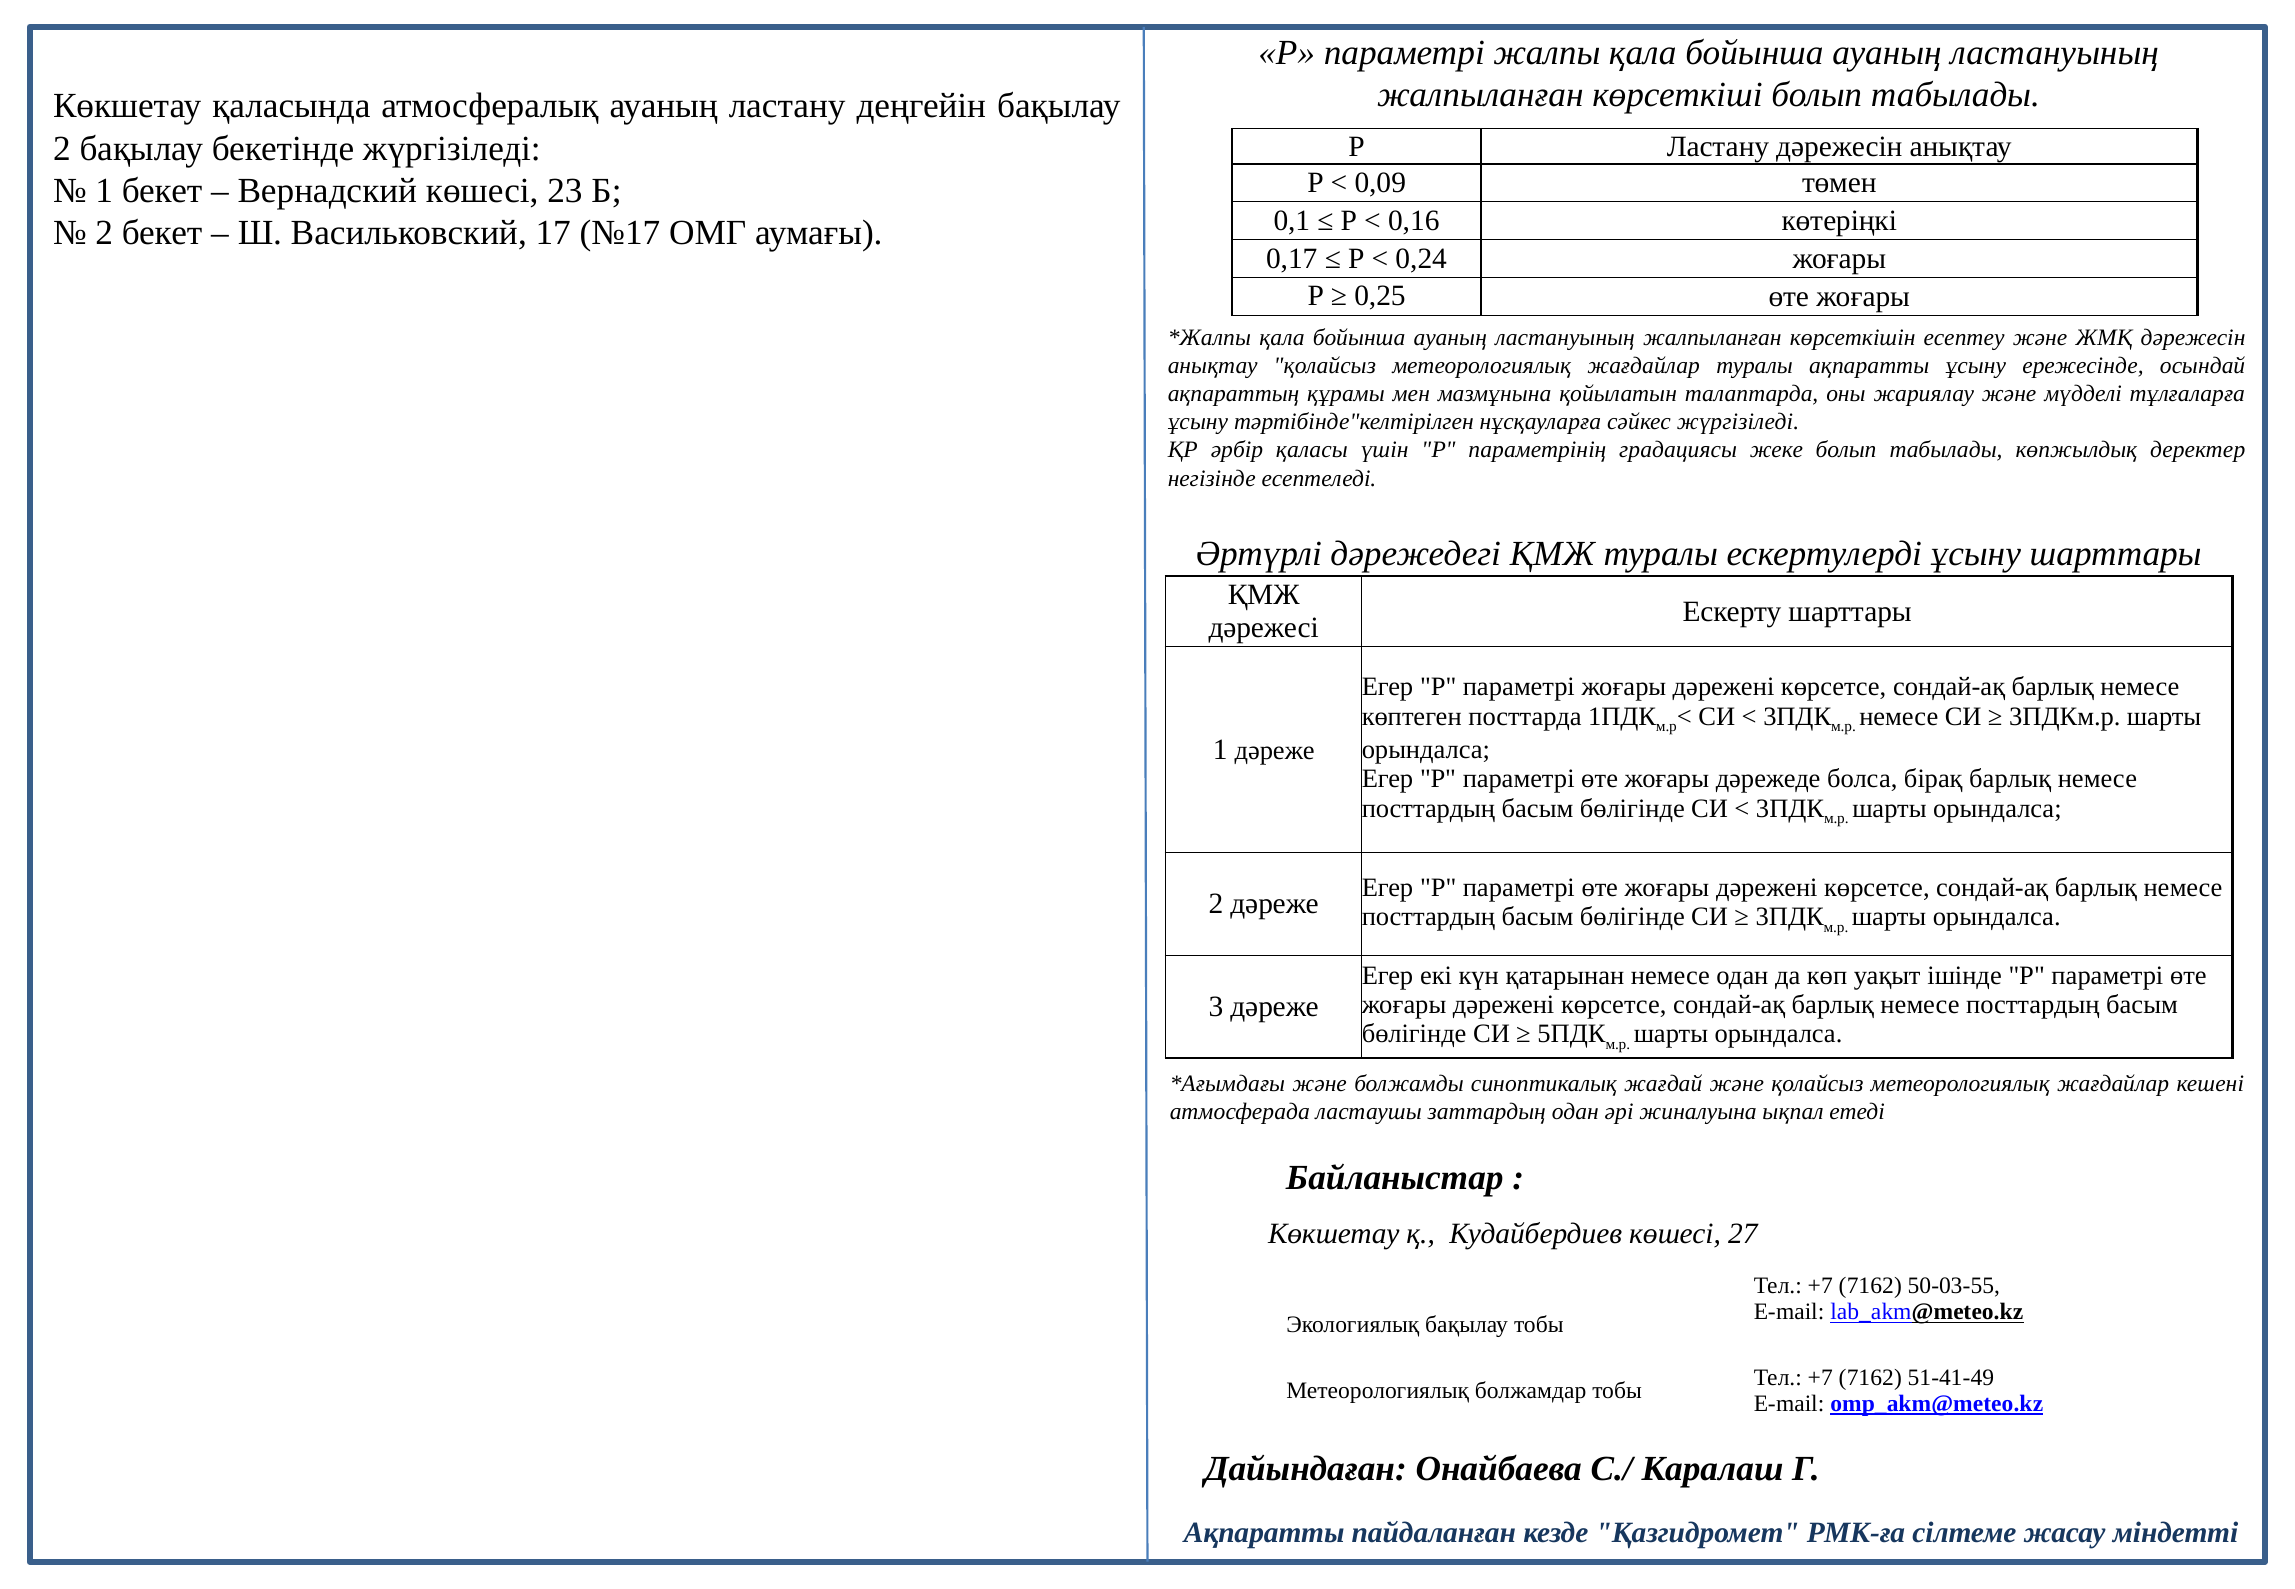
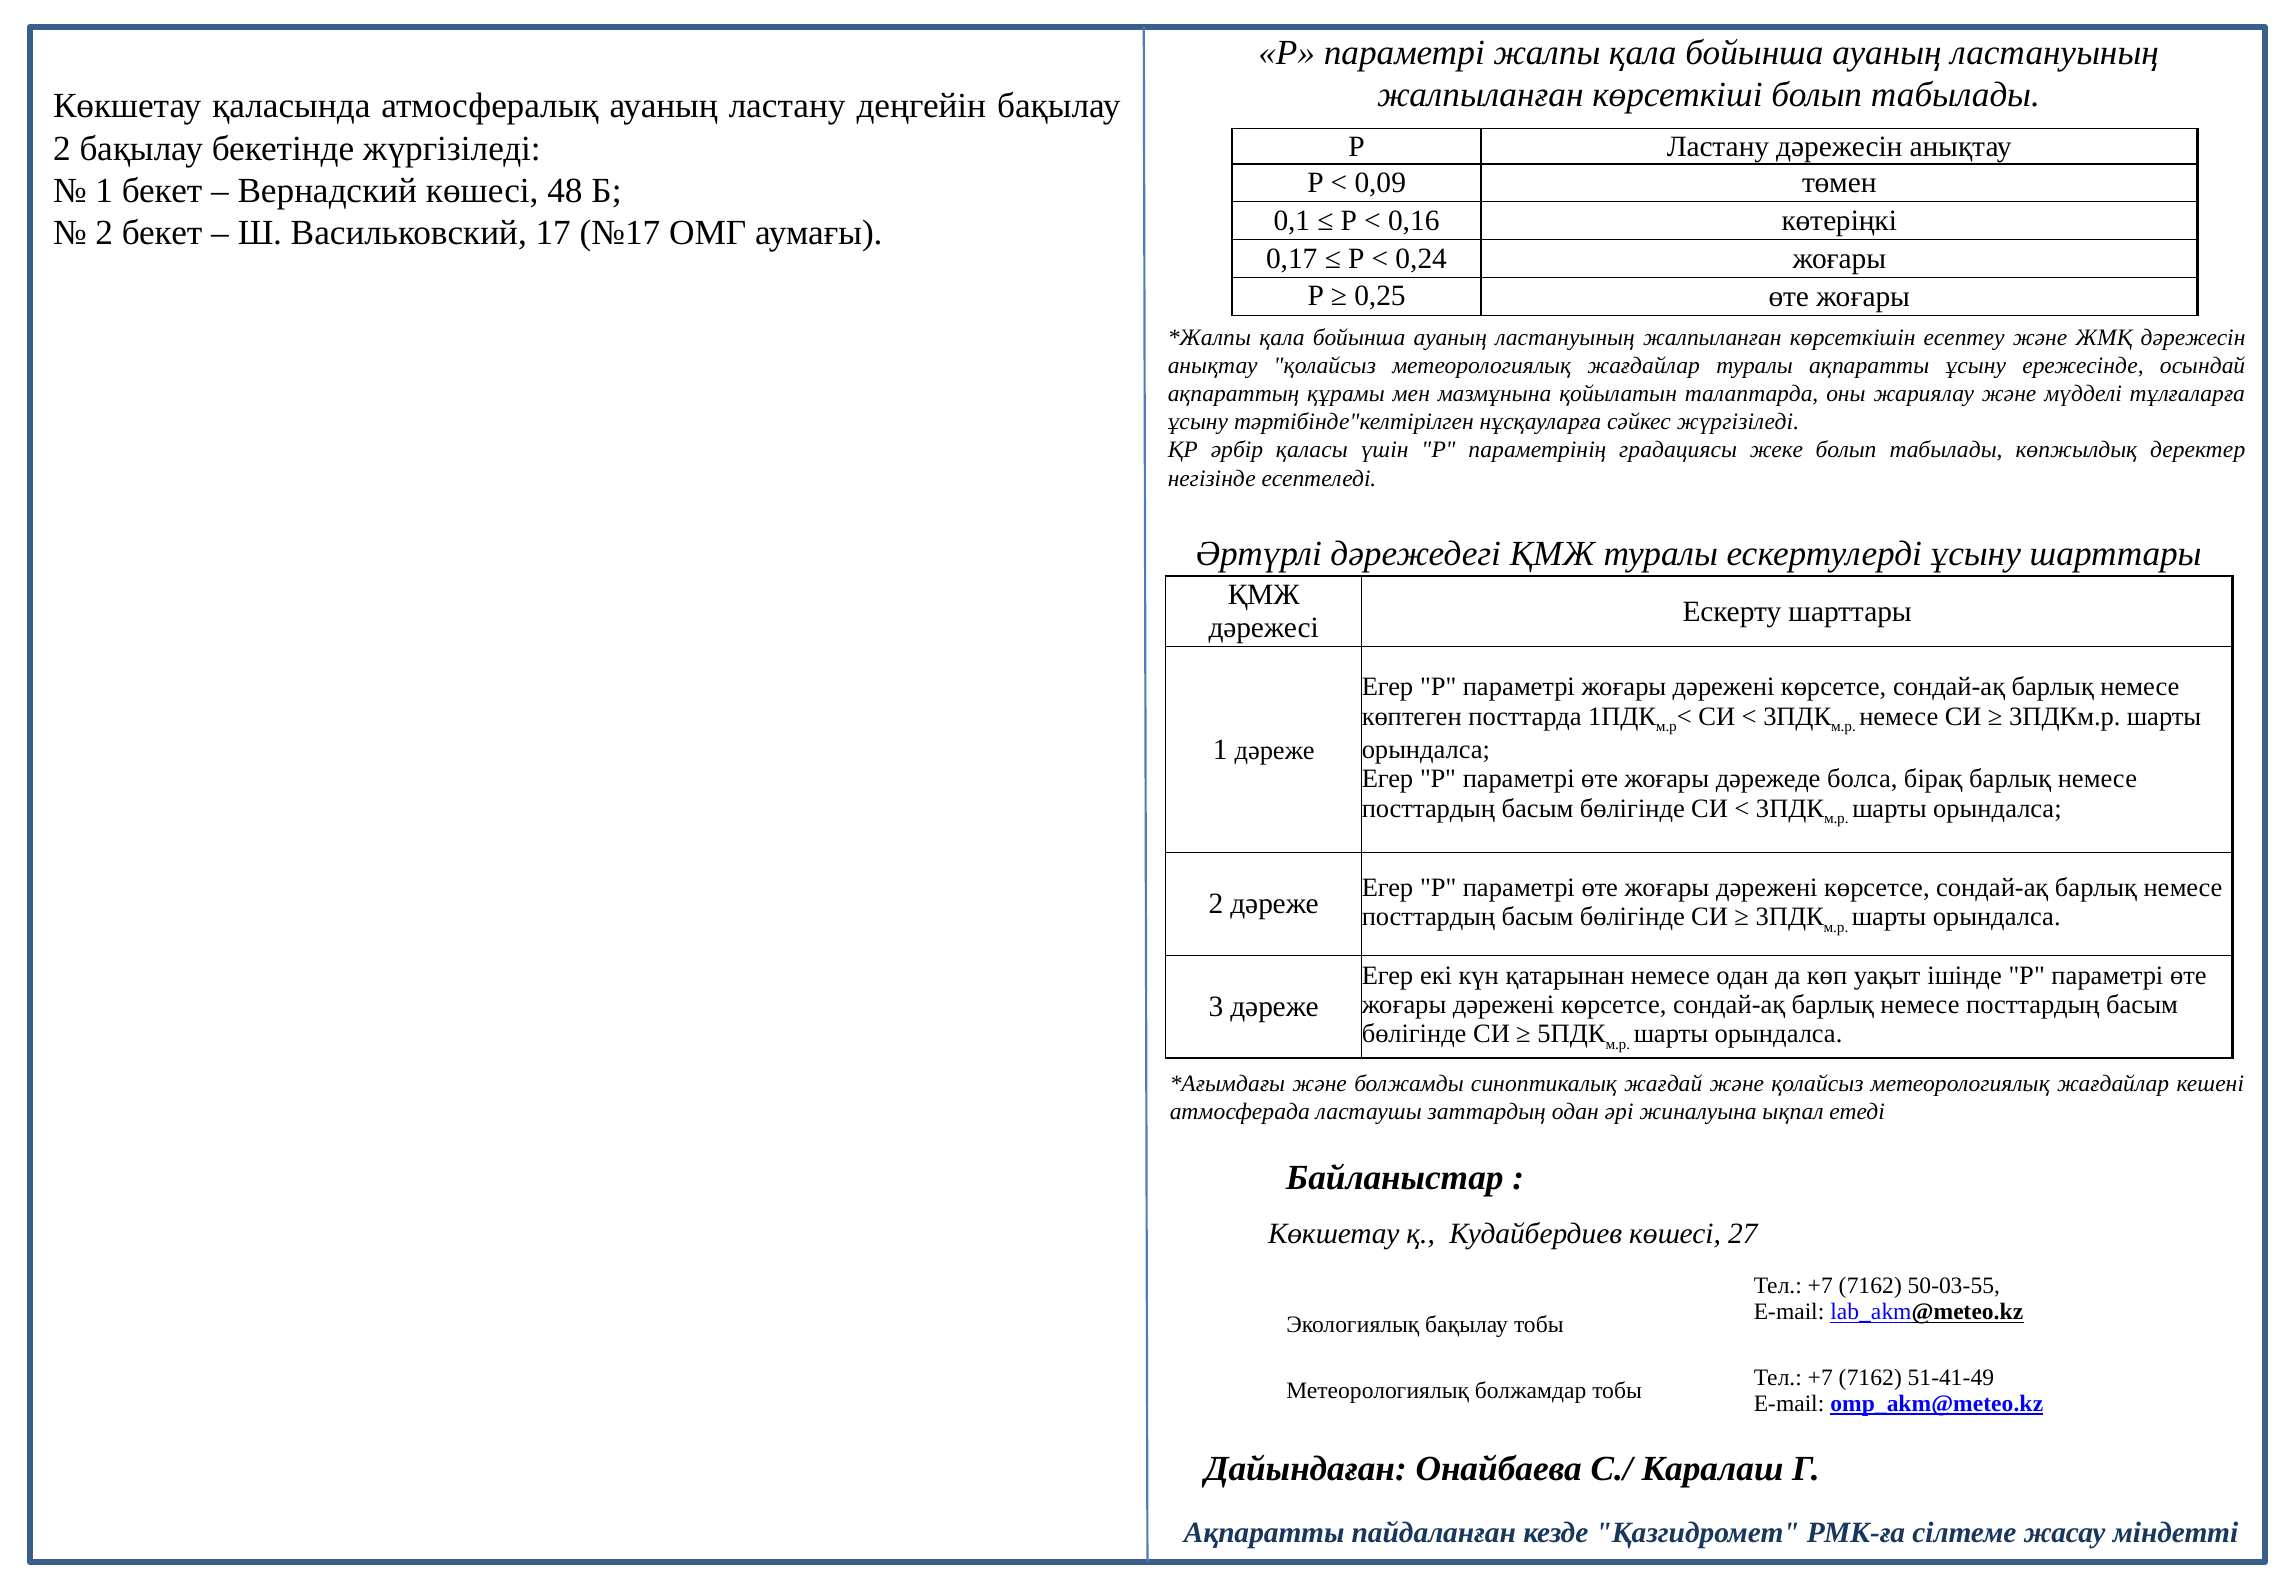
23: 23 -> 48
